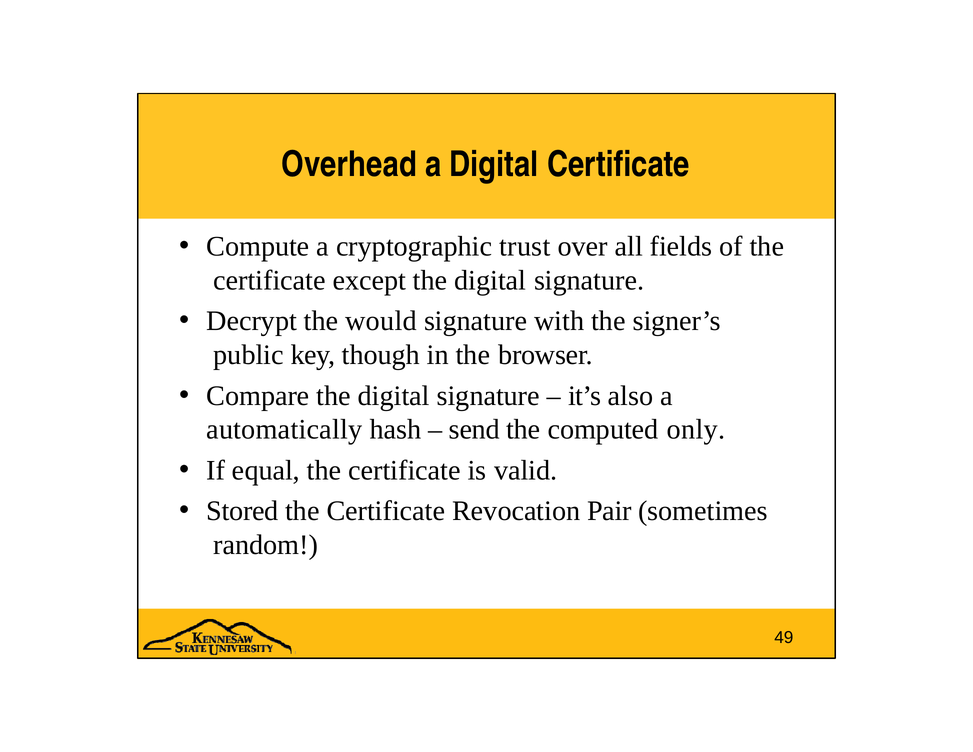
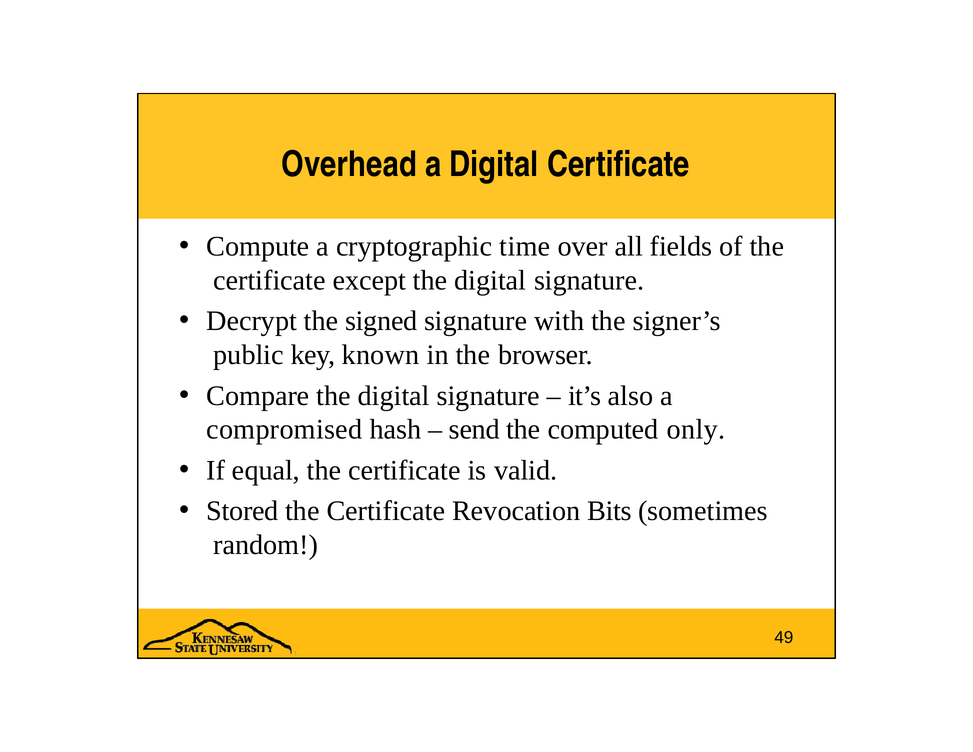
trust: trust -> time
would: would -> signed
though: though -> known
automatically: automatically -> compromised
Pair: Pair -> Bits
